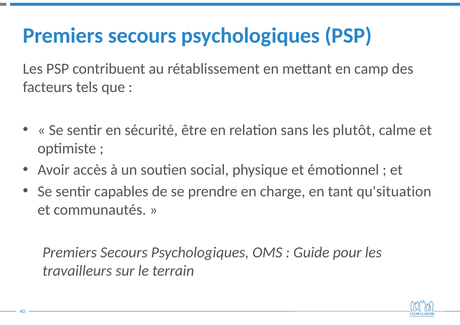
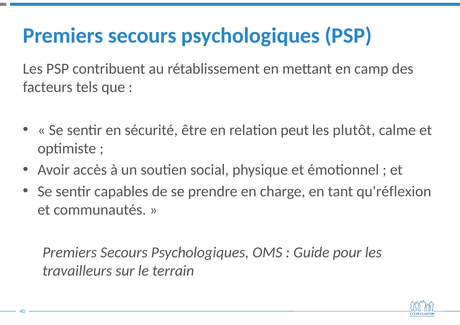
sans: sans -> peut
qu'situation: qu'situation -> qu'réflexion
